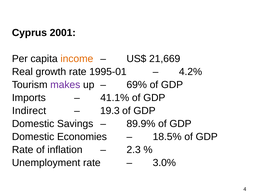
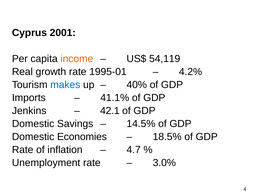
21,669: 21,669 -> 54,119
makes colour: purple -> blue
69%: 69% -> 40%
Indirect: Indirect -> Jenkins
19.3: 19.3 -> 42.1
89.9%: 89.9% -> 14.5%
2.3: 2.3 -> 4.7
